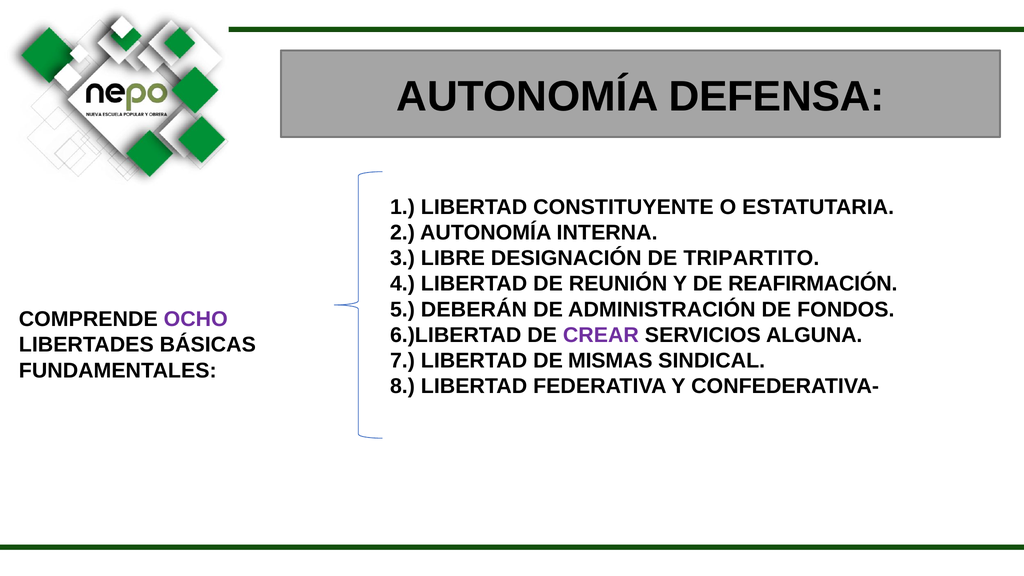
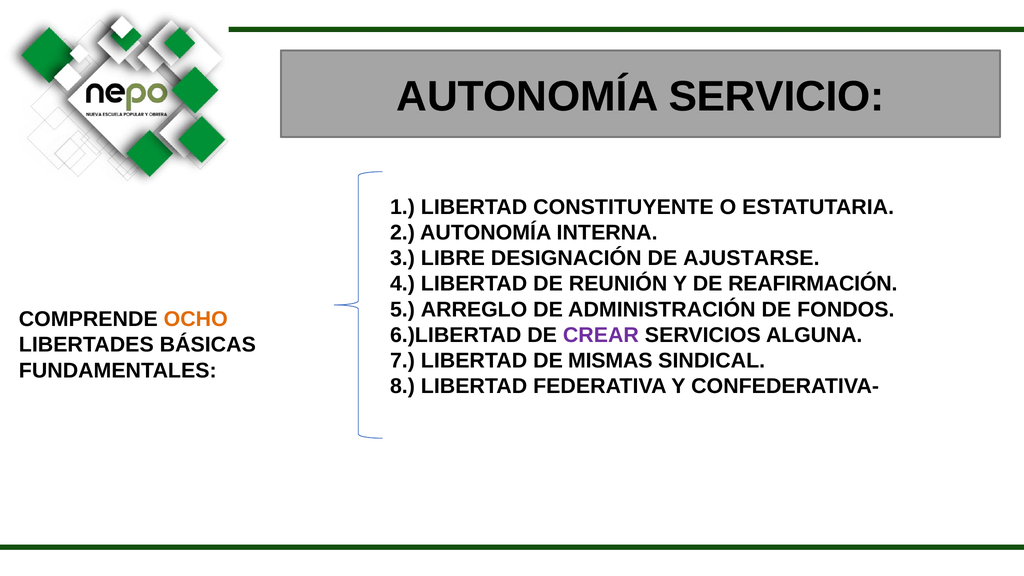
DEFENSA: DEFENSA -> SERVICIO
TRIPARTITO: TRIPARTITO -> AJUSTARSE
DEBERÁN: DEBERÁN -> ARREGLO
OCHO colour: purple -> orange
